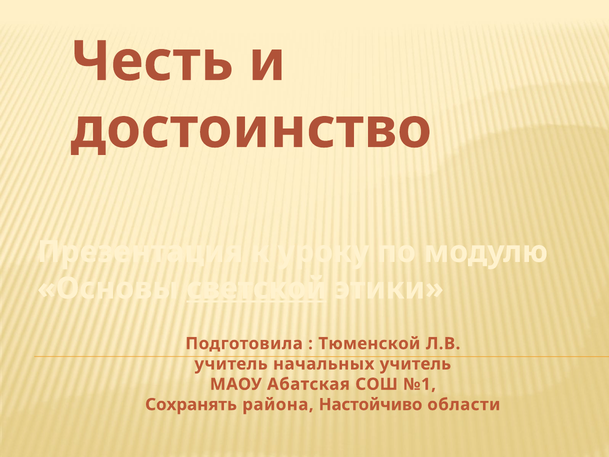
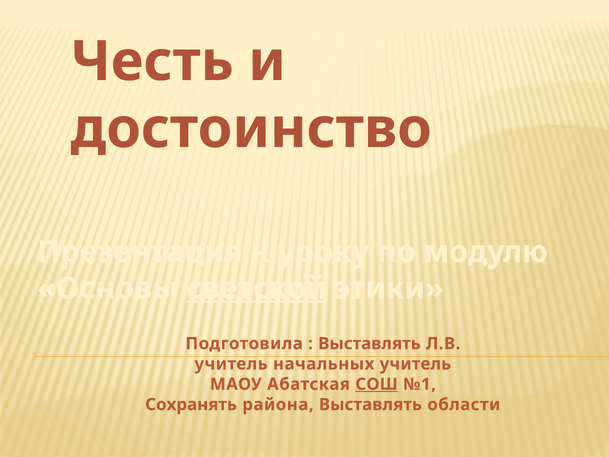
Тюменской at (369, 343): Тюменской -> Выставлять
СОШ underline: none -> present
района Настойчиво: Настойчиво -> Выставлять
